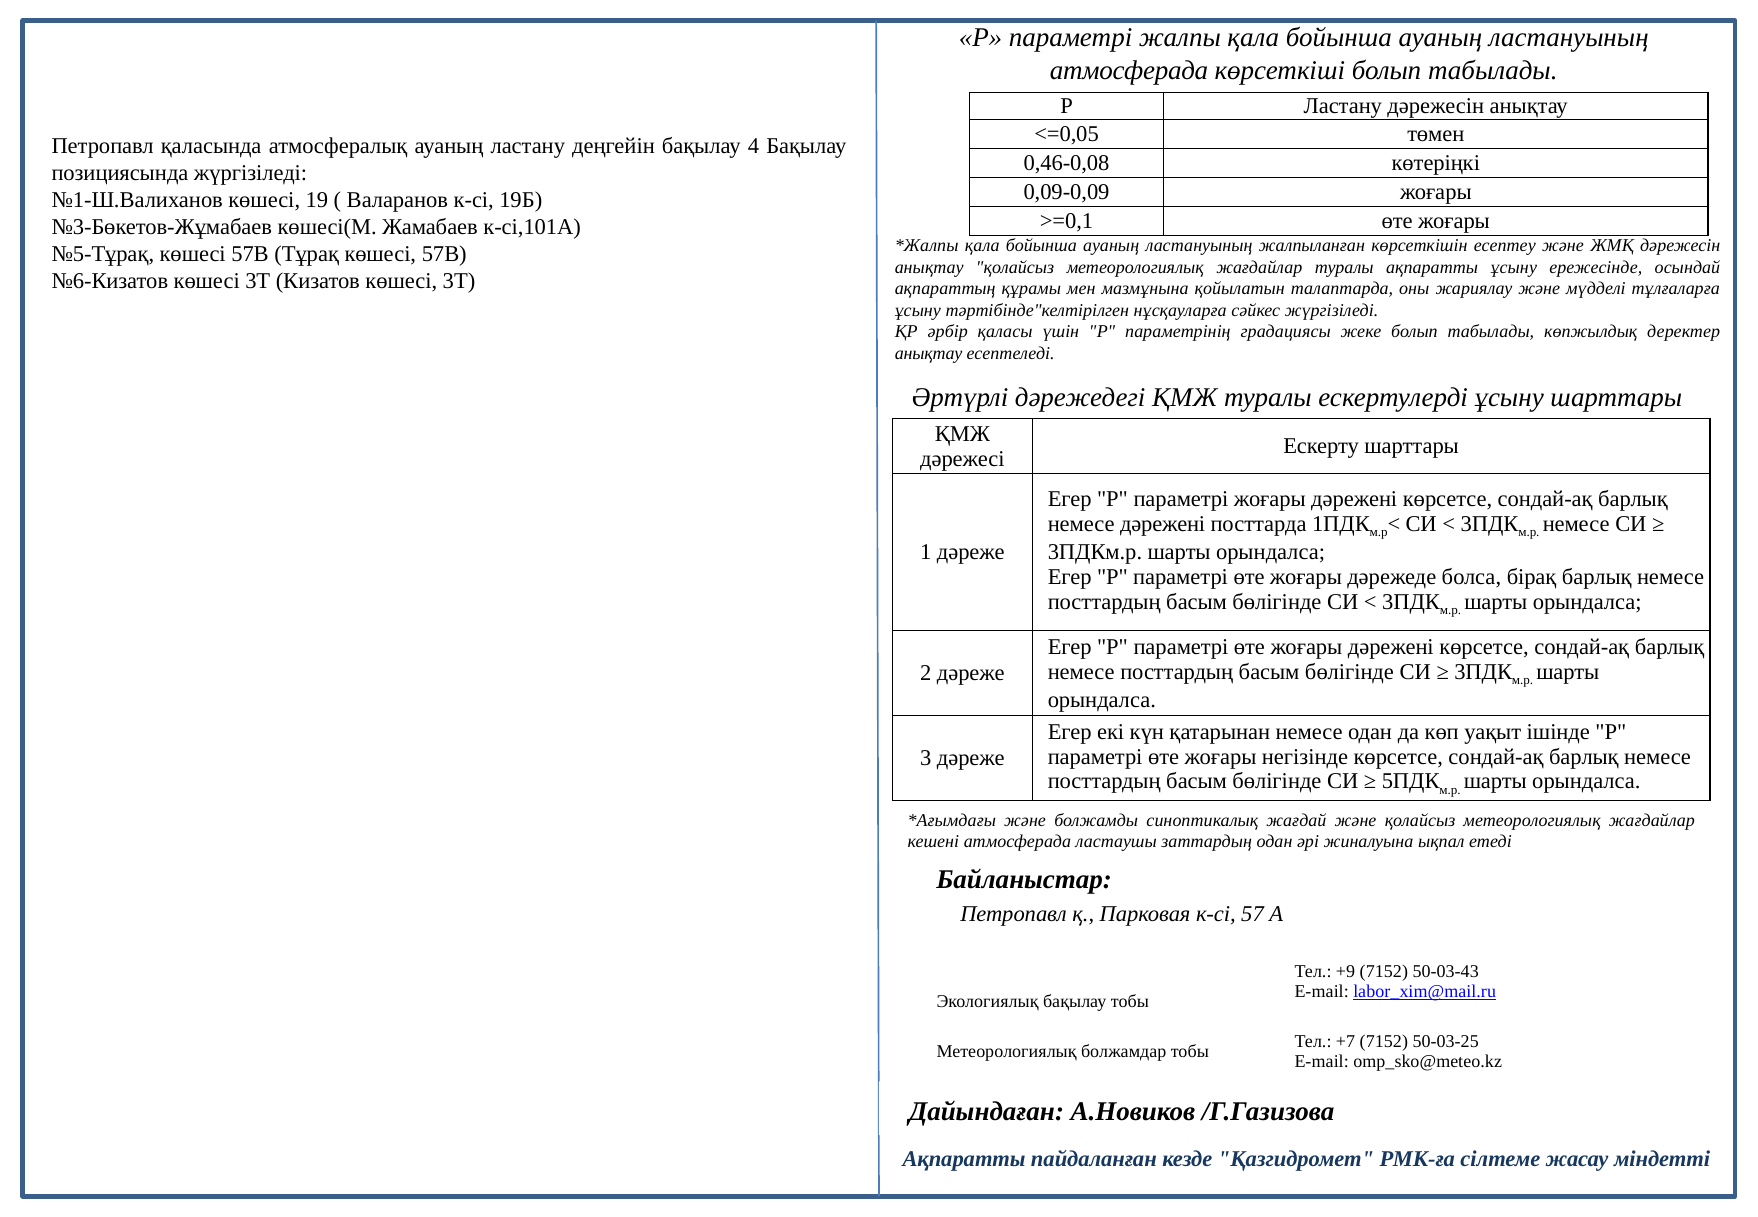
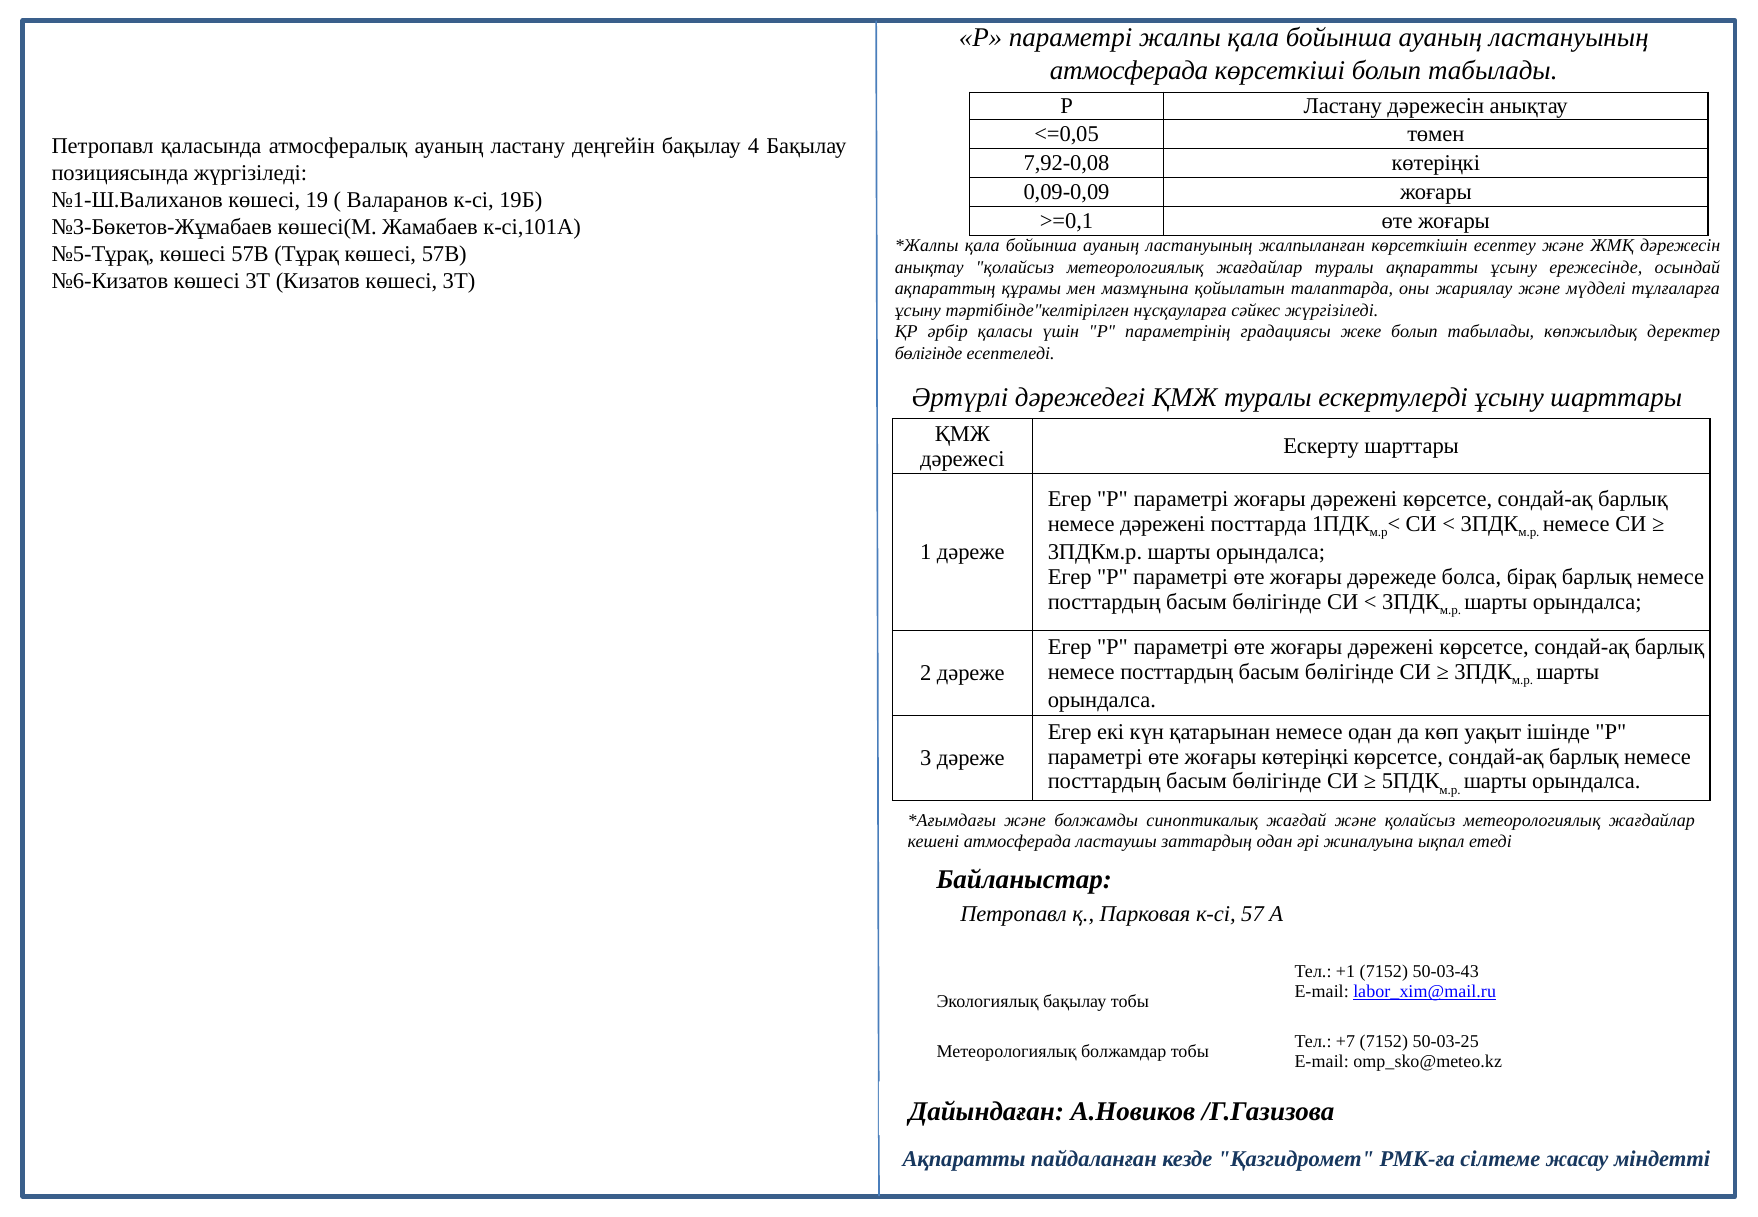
0,46-0,08: 0,46-0,08 -> 7,92-0,08
анықтау at (929, 354): анықтау -> бөлігінде
жоғары негізінде: негізінде -> көтеріңкі
+9: +9 -> +1
